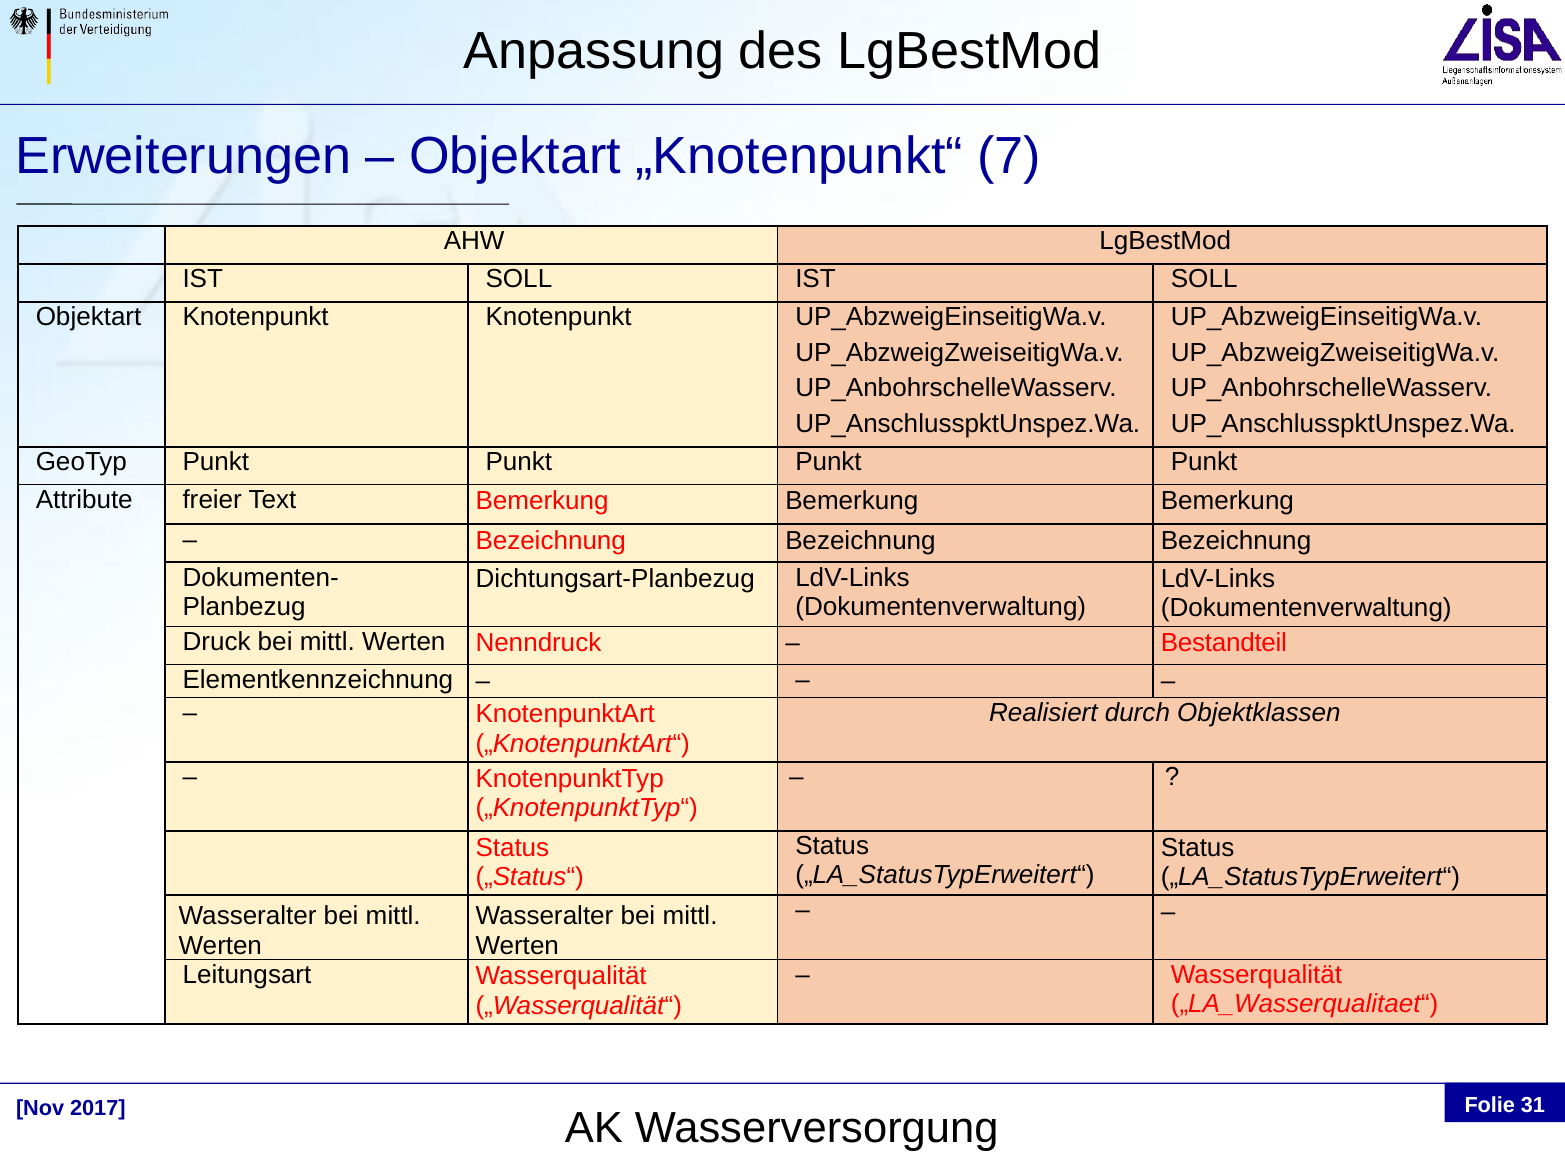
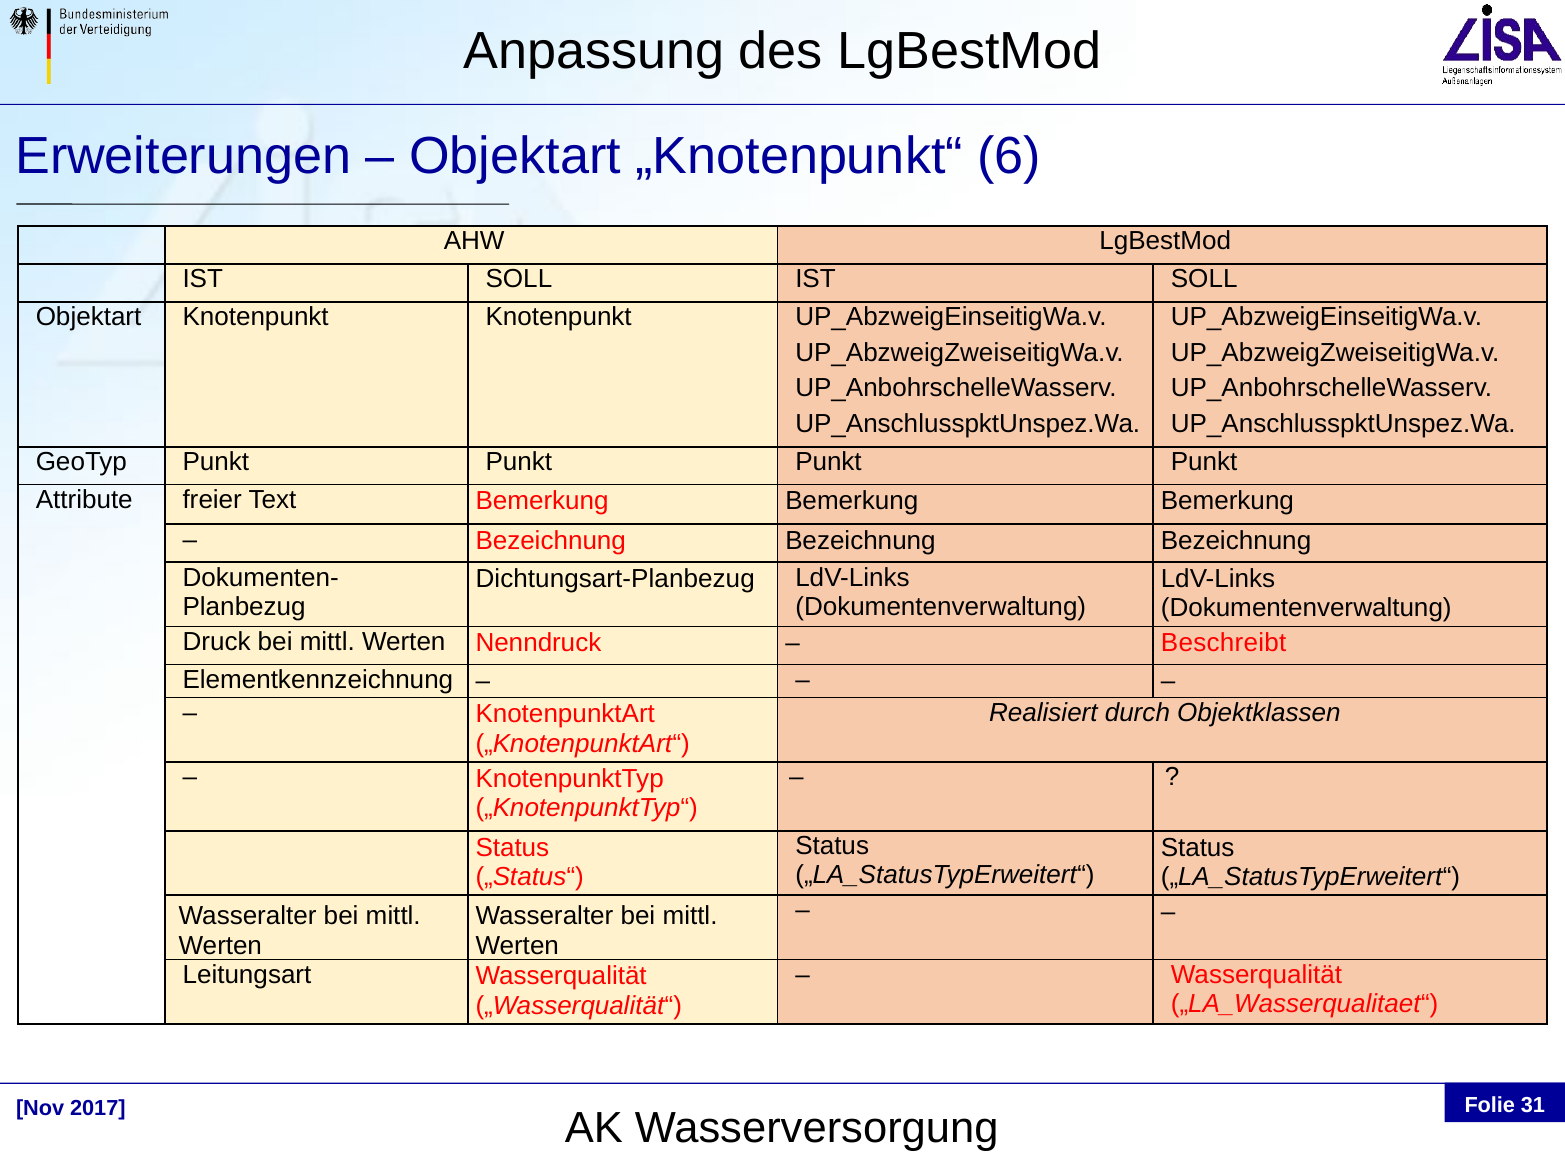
7: 7 -> 6
Bestandteil: Bestandteil -> Beschreibt
